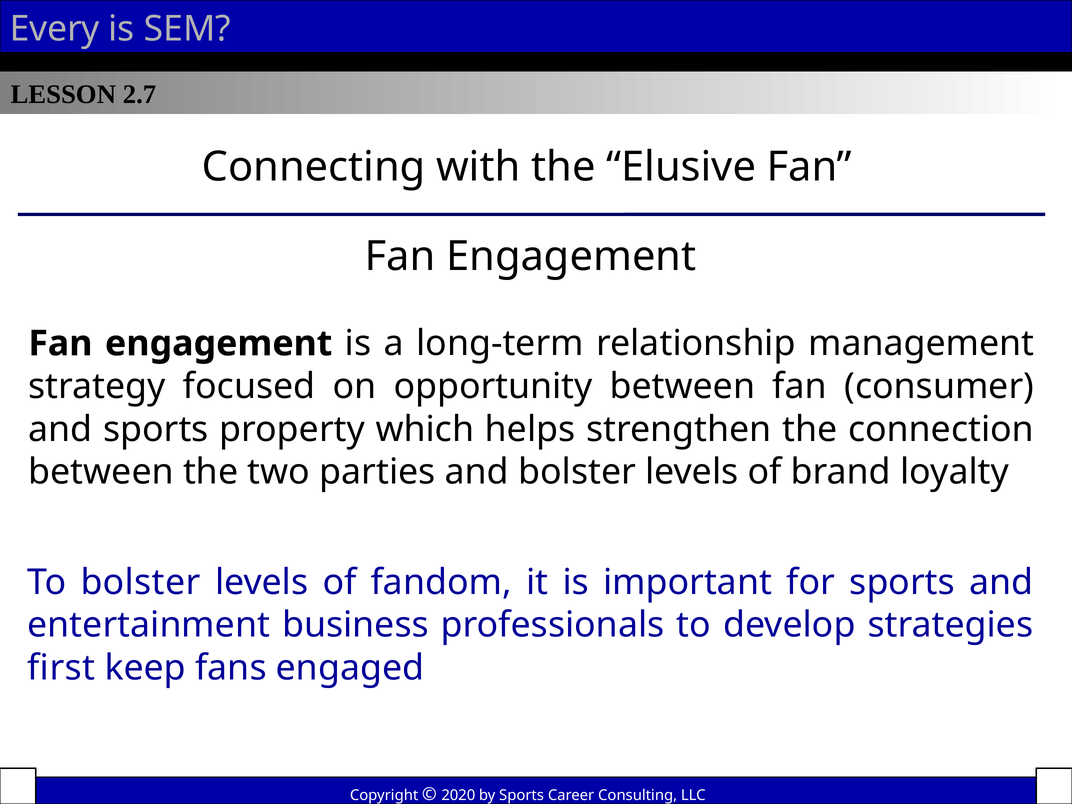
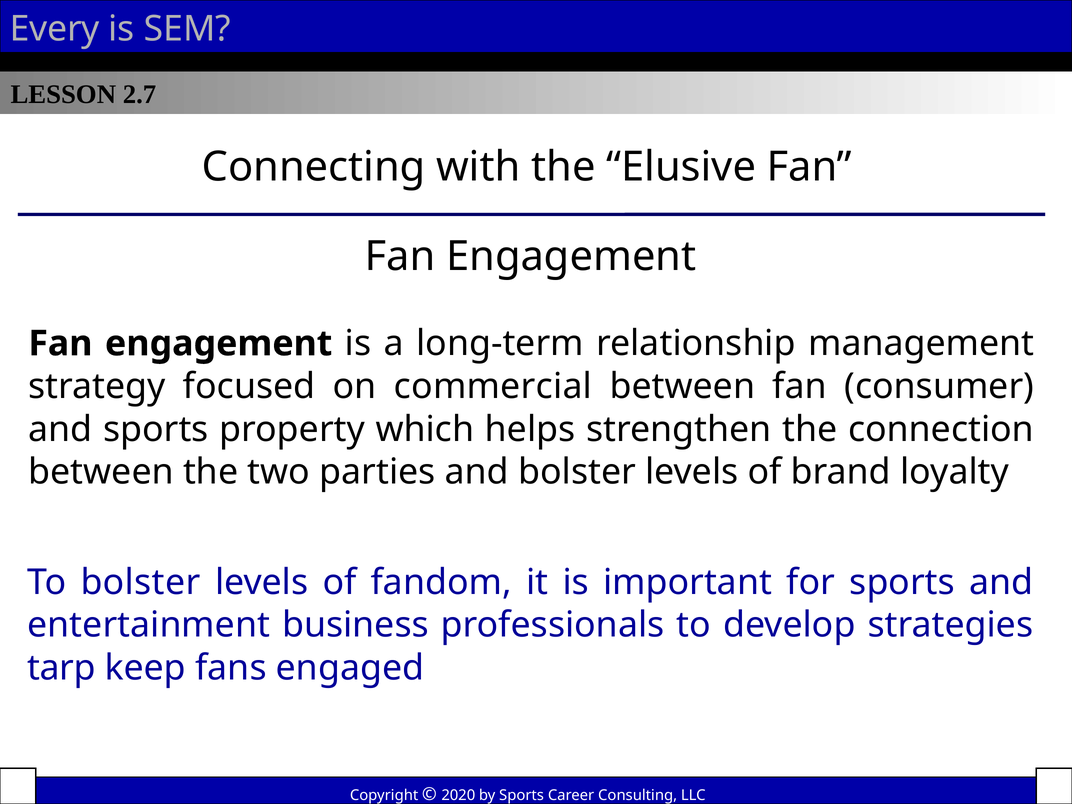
opportunity: opportunity -> commercial
first: first -> tarp
